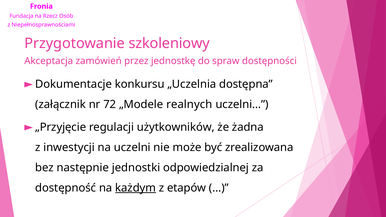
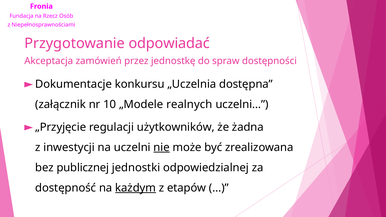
szkoleniowy: szkoleniowy -> odpowiadać
72: 72 -> 10
nie underline: none -> present
następnie: następnie -> publicznej
